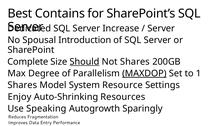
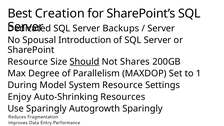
Contains: Contains -> Creation
Increase: Increase -> Backups
Complete at (28, 62): Complete -> Resource
MAXDOP underline: present -> none
Shares at (22, 85): Shares -> During
Use Speaking: Speaking -> Sparingly
